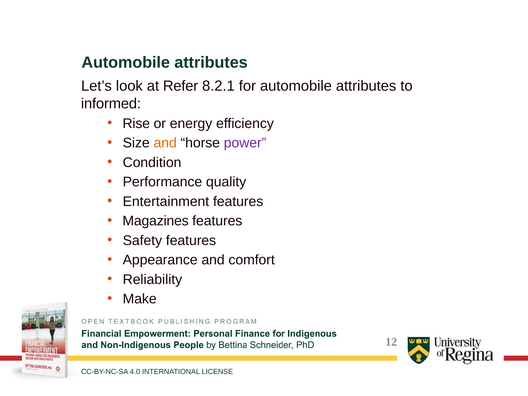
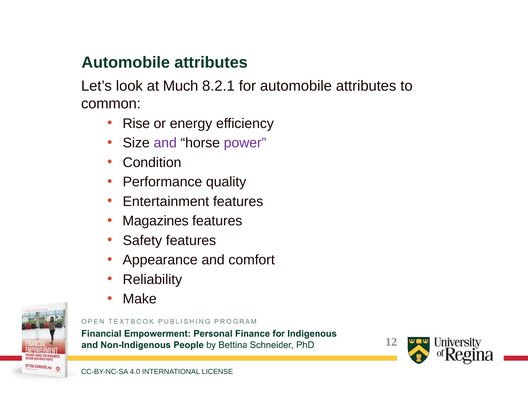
Refer: Refer -> Much
informed: informed -> common
and at (165, 143) colour: orange -> purple
